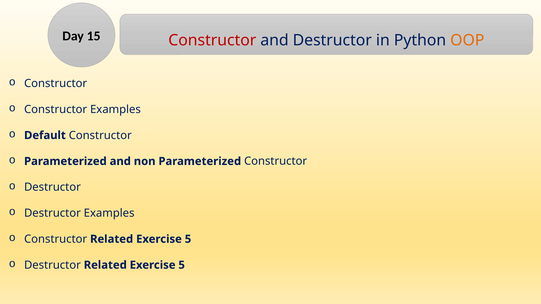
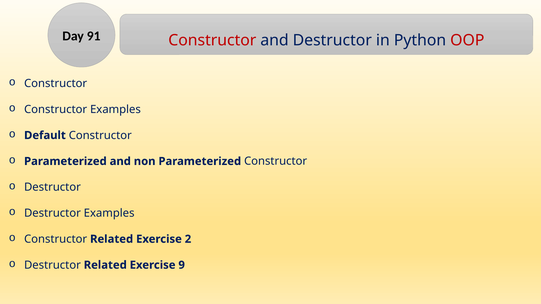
15: 15 -> 91
OOP colour: orange -> red
Constructor Related Exercise 5: 5 -> 2
Destructor Related Exercise 5: 5 -> 9
